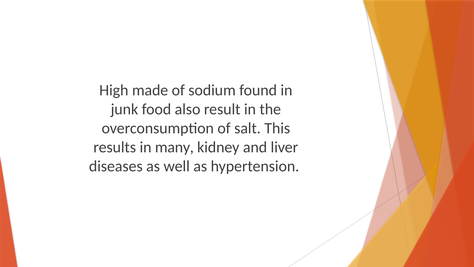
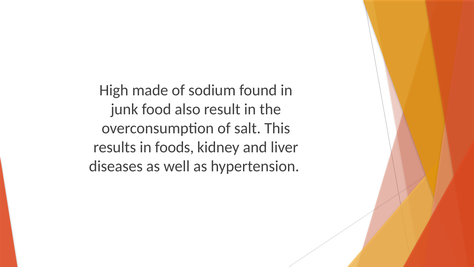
many: many -> foods
